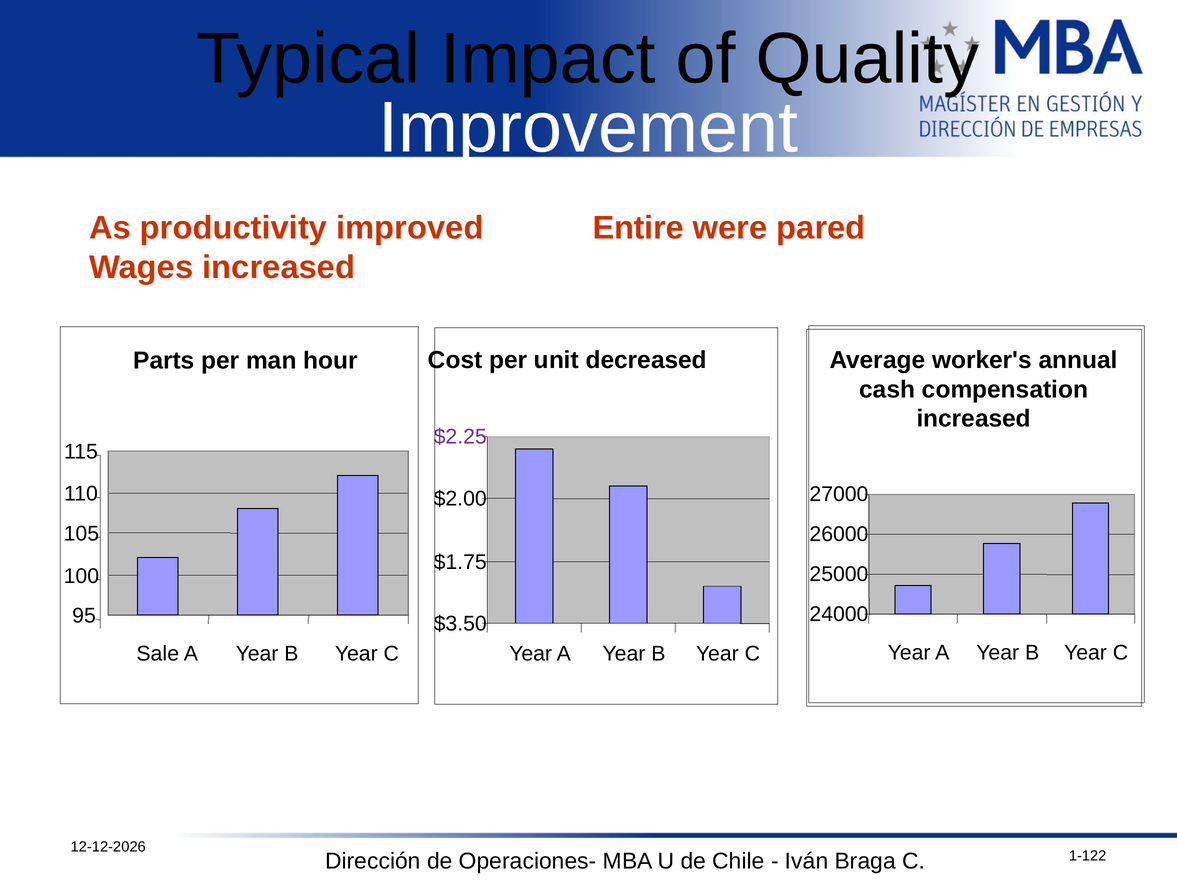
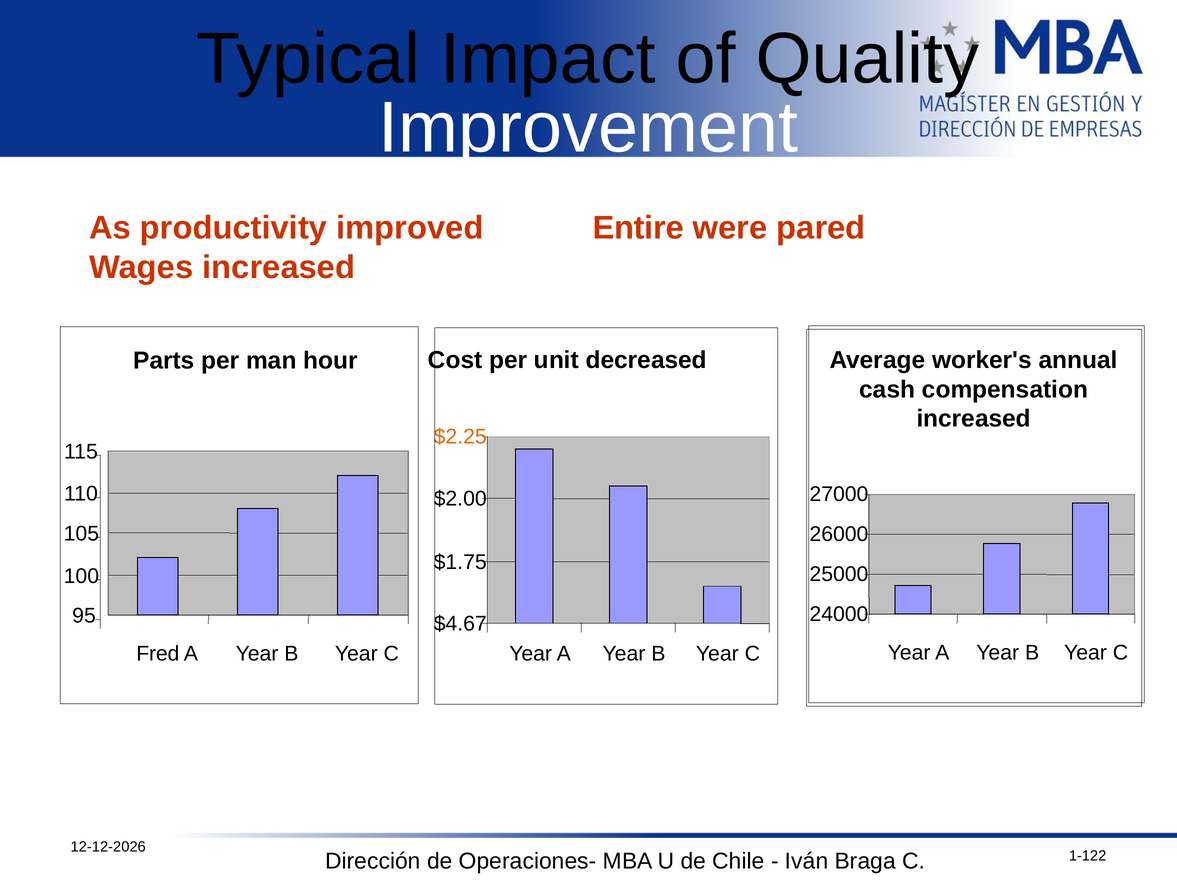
$2.25 colour: purple -> orange
$3.50: $3.50 -> $4.67
Sale: Sale -> Fred
